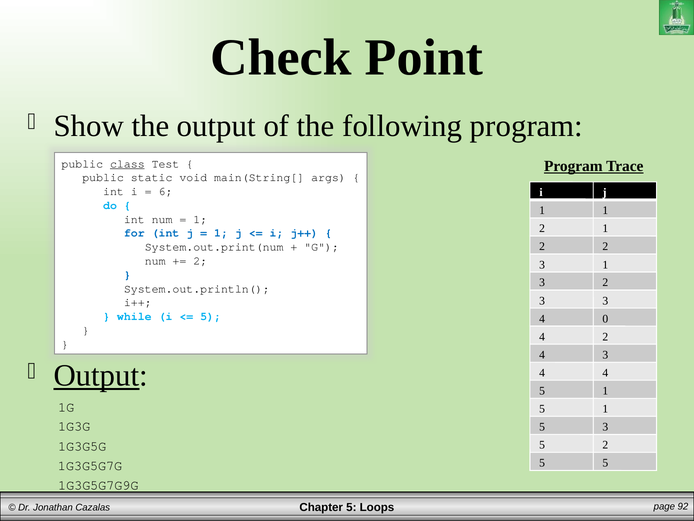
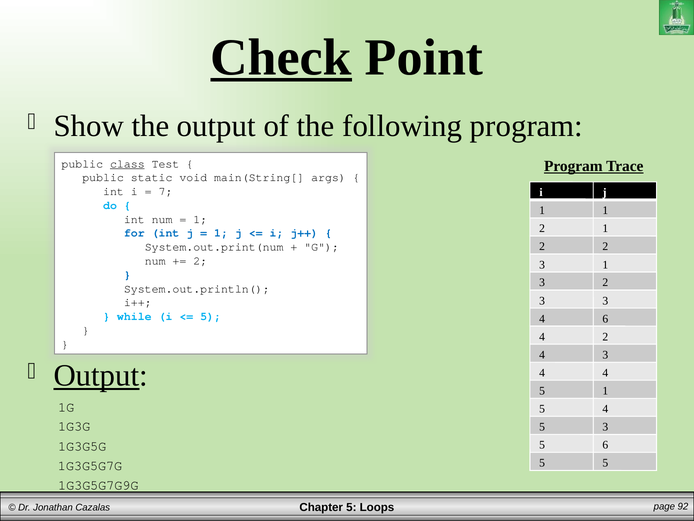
Check underline: none -> present
6: 6 -> 7
4 0: 0 -> 6
1 at (605, 408): 1 -> 4
5 2: 2 -> 6
